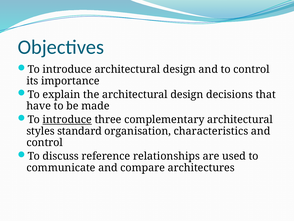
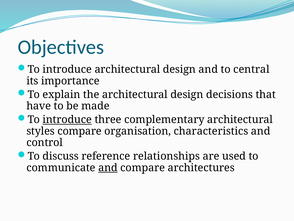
to control: control -> central
styles standard: standard -> compare
and at (108, 167) underline: none -> present
